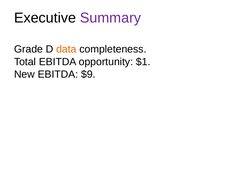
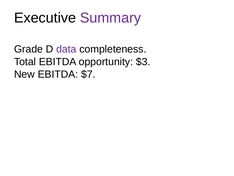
data colour: orange -> purple
$1: $1 -> $3
$9: $9 -> $7
